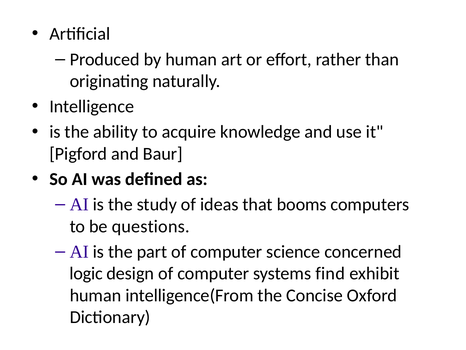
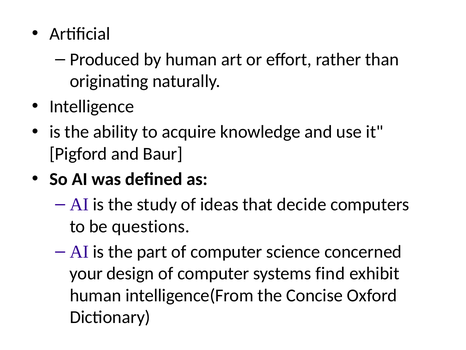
booms: booms -> decide
logic: logic -> your
